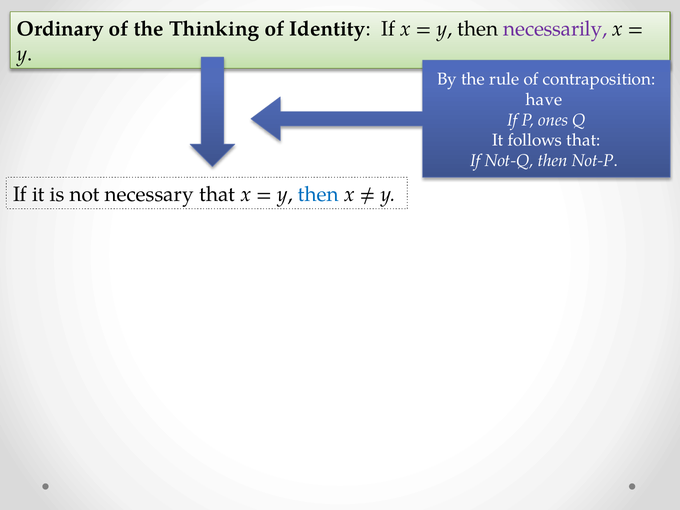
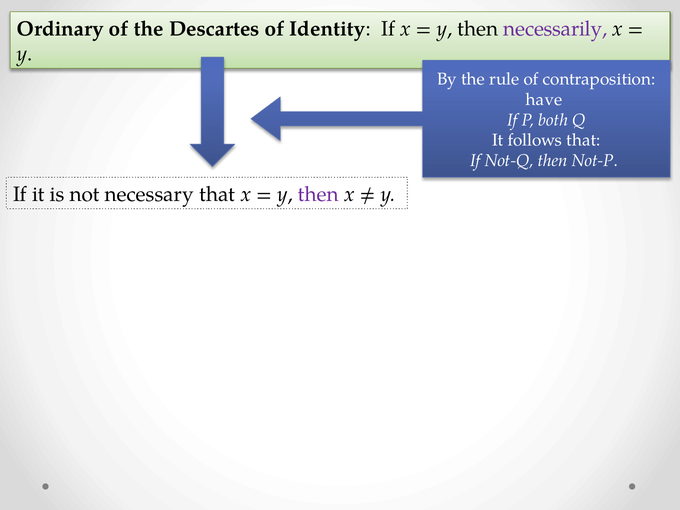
Thinking: Thinking -> Descartes
ones: ones -> both
then at (318, 194) colour: blue -> purple
